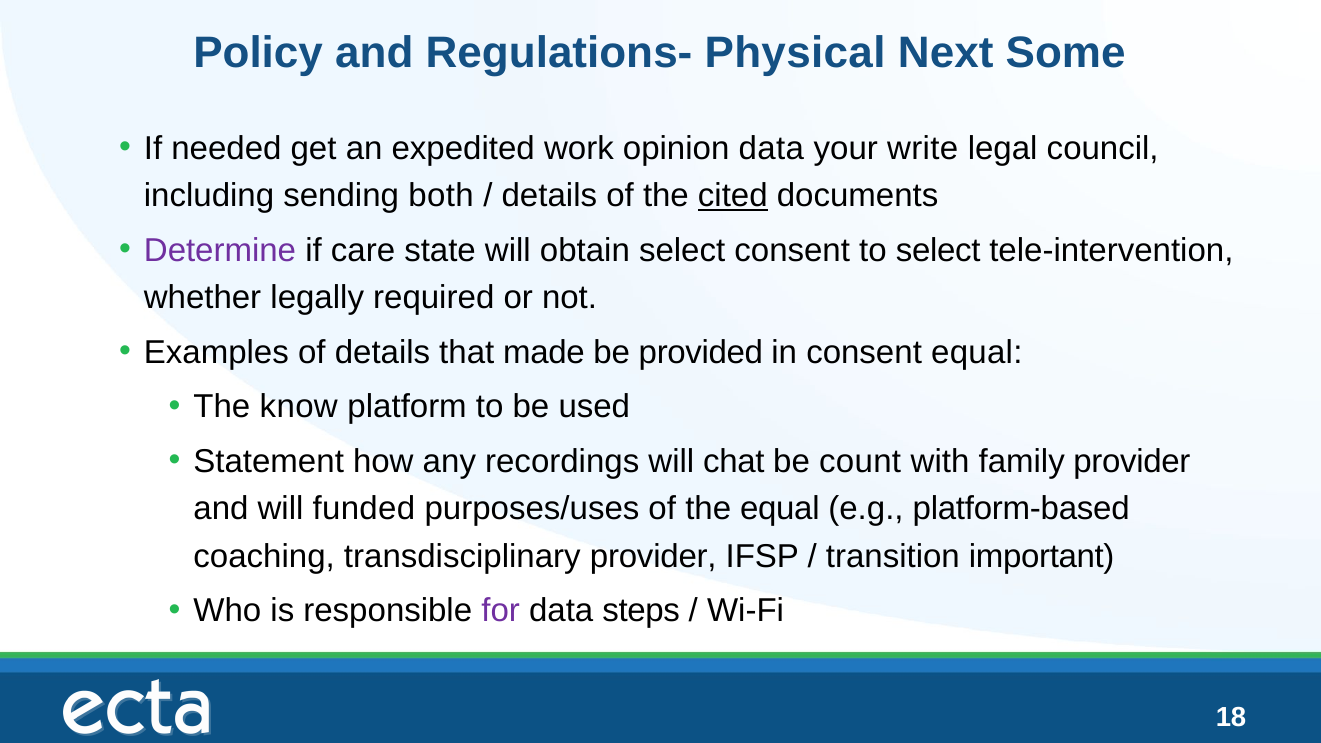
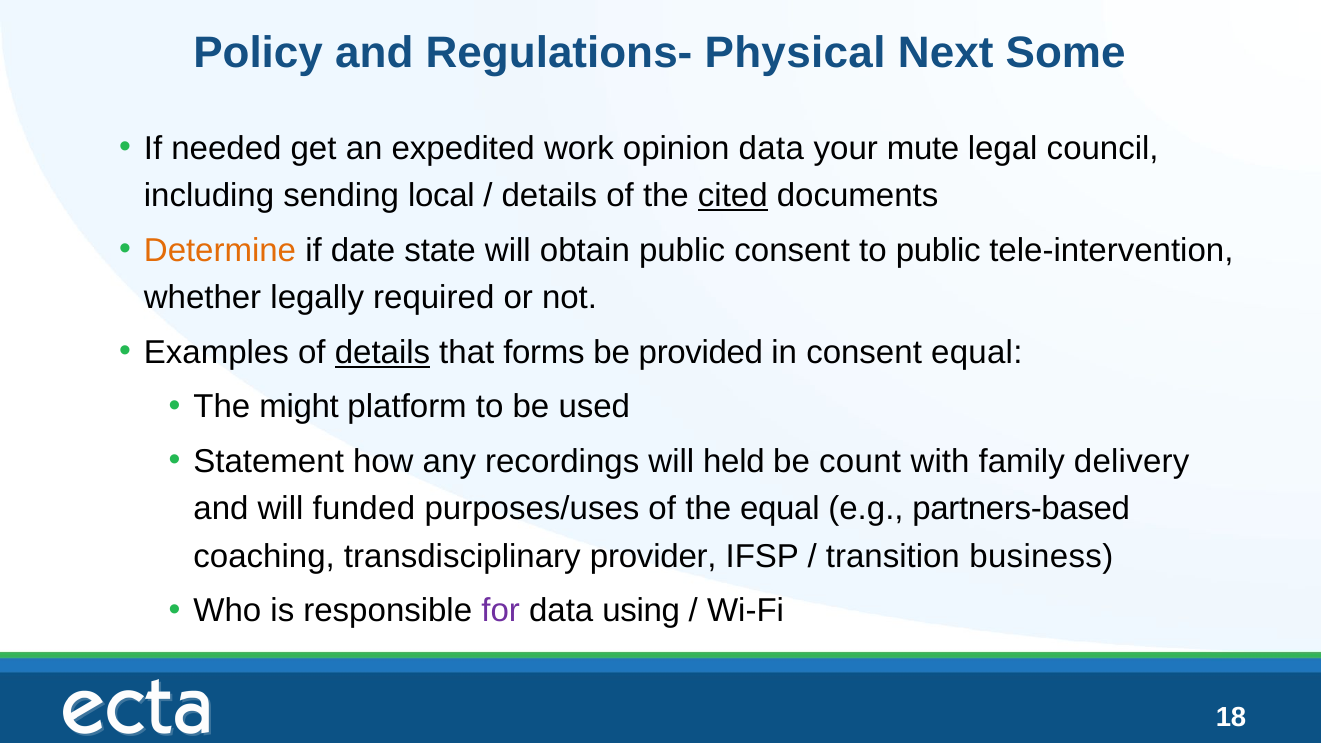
write: write -> mute
both: both -> local
Determine colour: purple -> orange
care: care -> date
obtain select: select -> public
to select: select -> public
details at (382, 352) underline: none -> present
made: made -> forms
know: know -> might
chat: chat -> held
family provider: provider -> delivery
platform-based: platform-based -> partners-based
important: important -> business
steps: steps -> using
